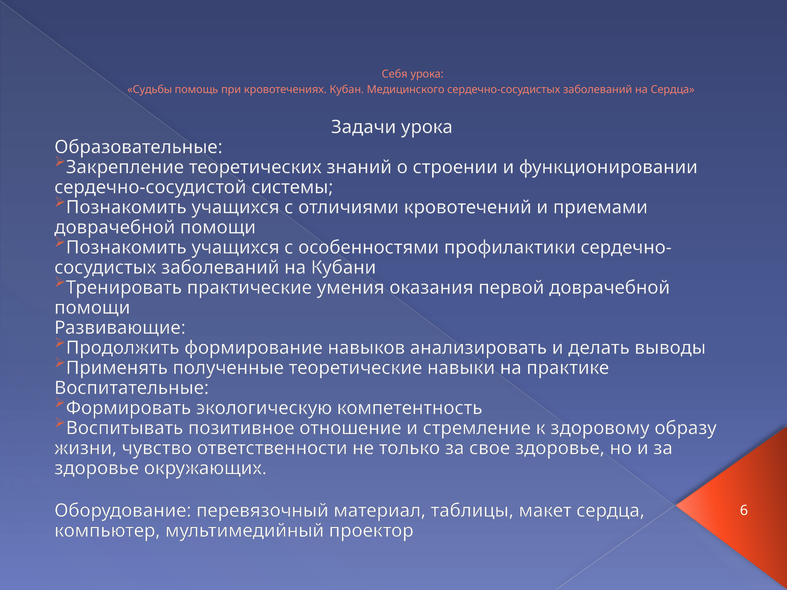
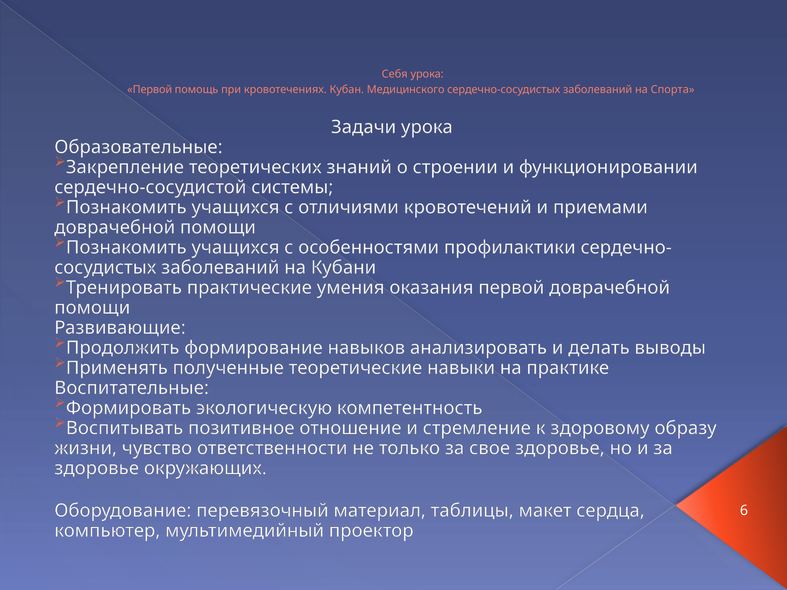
Судьбы at (150, 90): Судьбы -> Первой
на Сердца: Сердца -> Спорта
